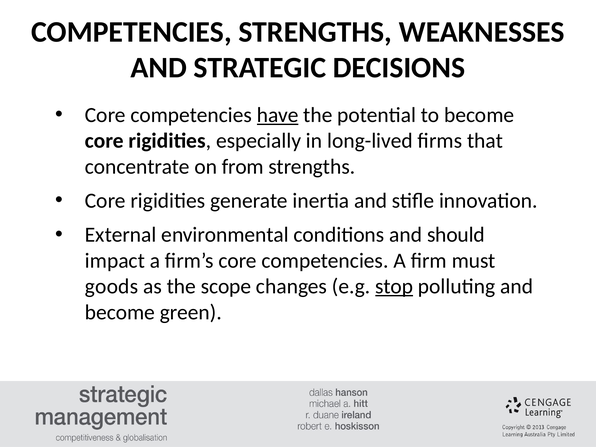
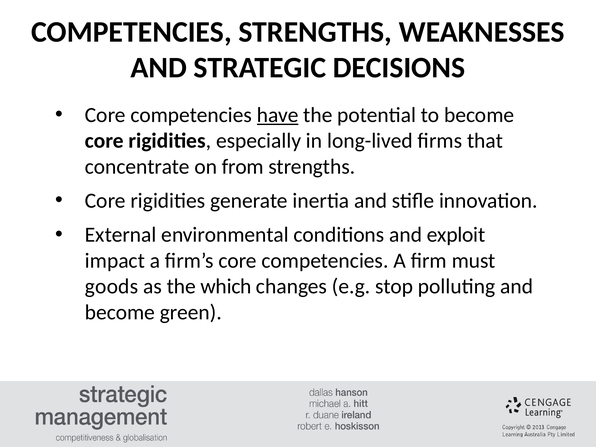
should: should -> exploit
scope: scope -> which
stop underline: present -> none
